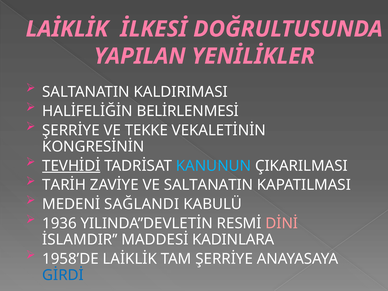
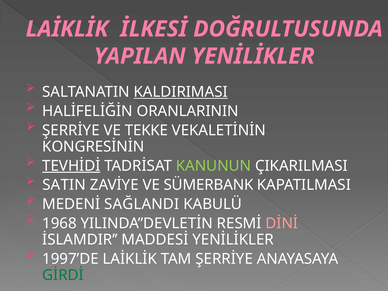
KALDIRIMASI underline: none -> present
BELİRLENMESİ: BELİRLENMESİ -> ORANLARININ
KANUNUN colour: light blue -> light green
TARİH: TARİH -> SATIN
VE SALTANATIN: SALTANATIN -> SÜMERBANK
1936: 1936 -> 1968
MADDESİ KADINLARA: KADINLARA -> YENİLİKLER
1958’DE: 1958’DE -> 1997’DE
GİRDİ colour: blue -> green
